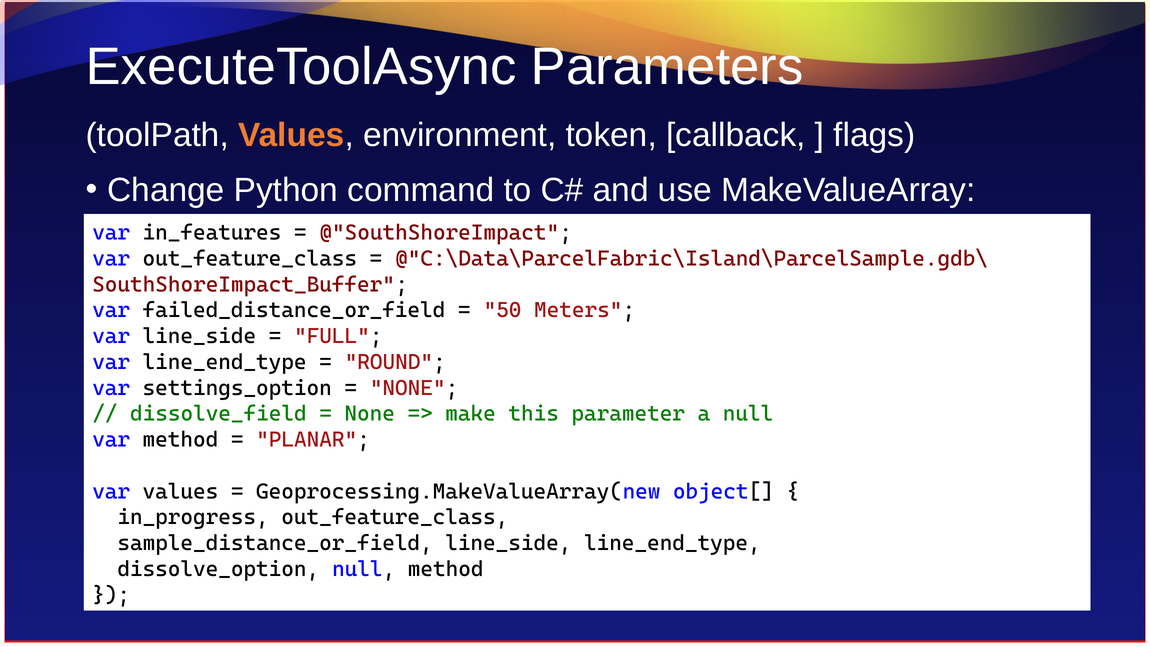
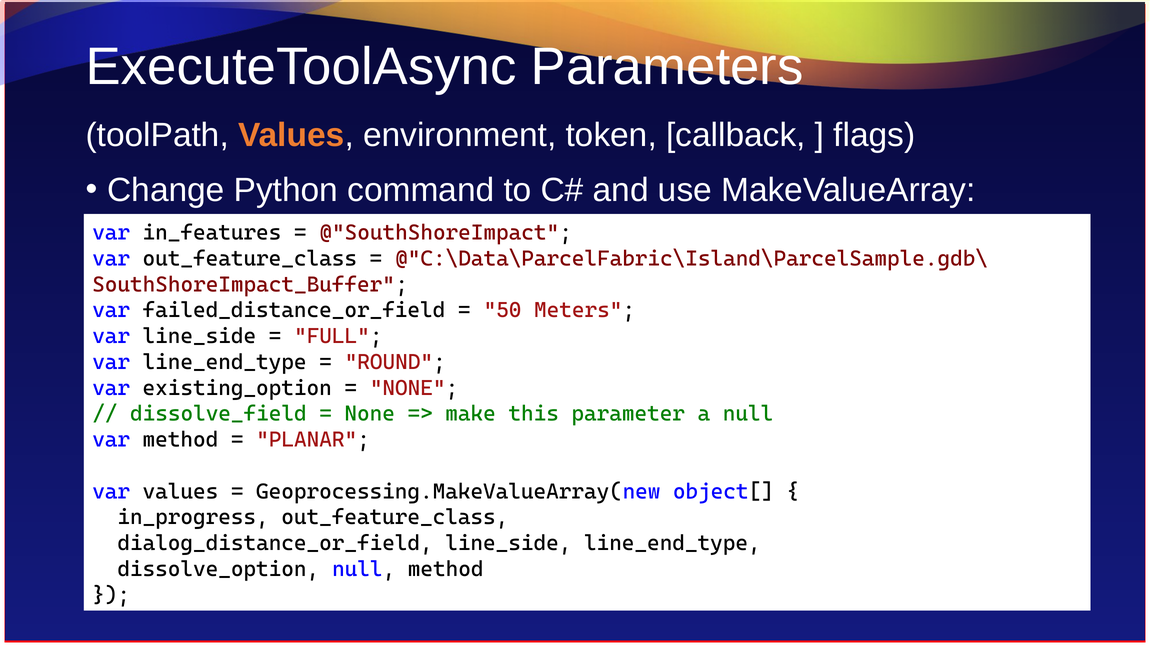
settings_option: settings_option -> existing_option
sample_distance_or_field: sample_distance_or_field -> dialog_distance_or_field
